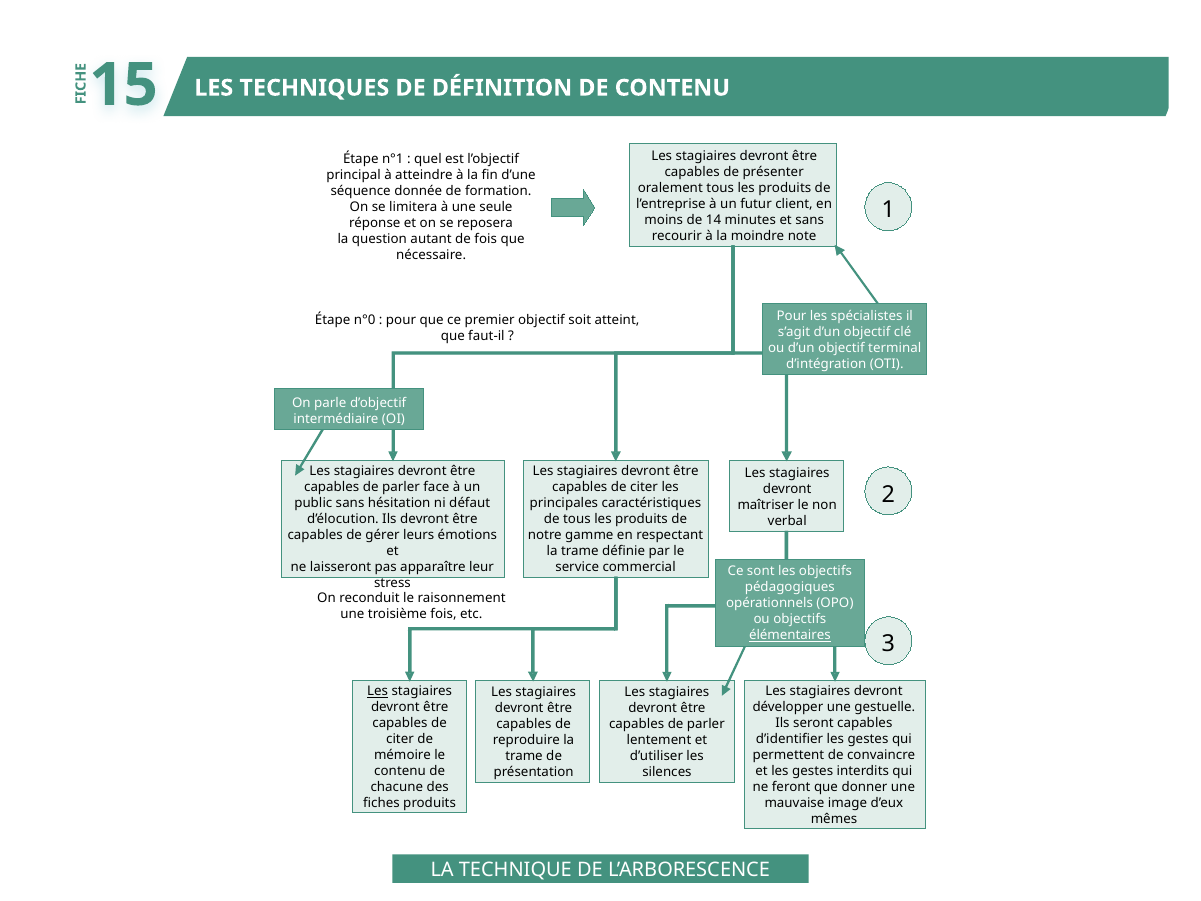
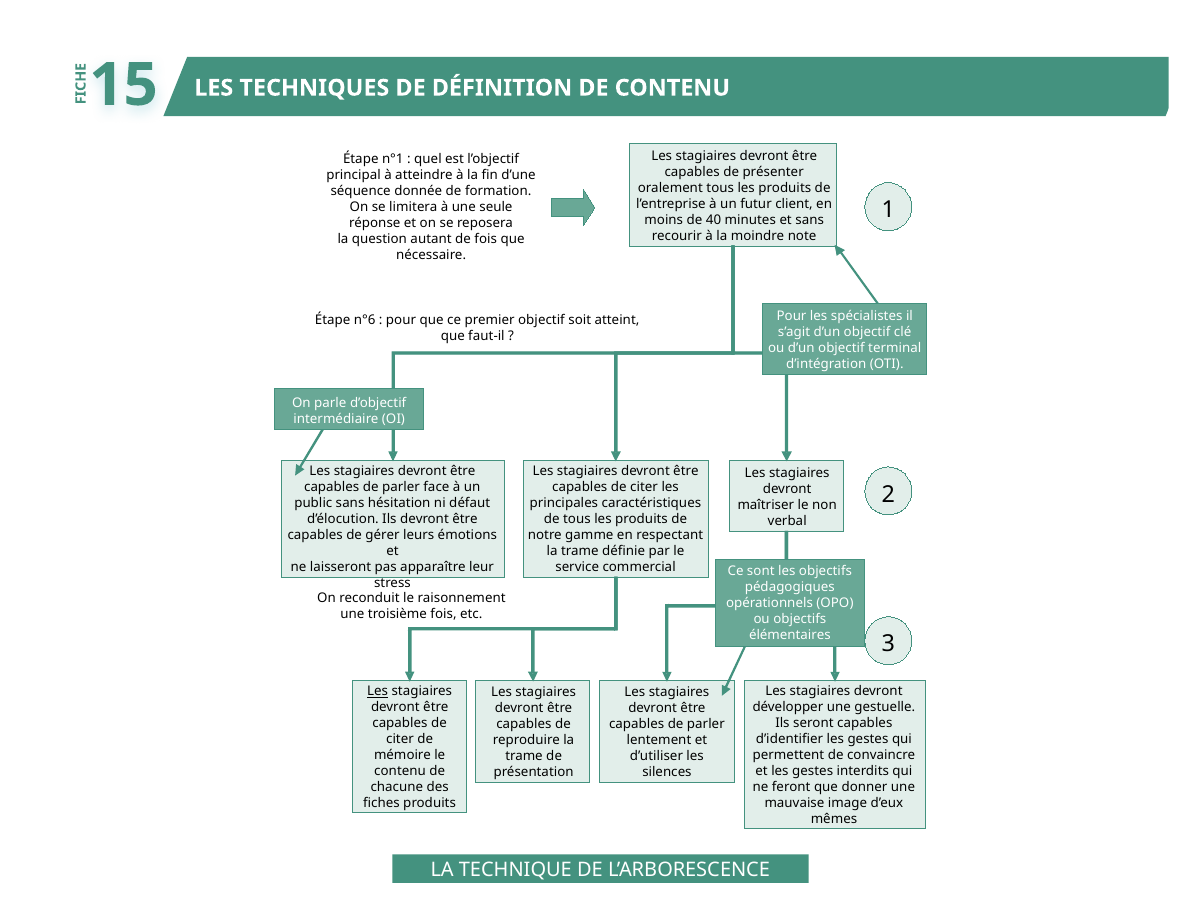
14: 14 -> 40
n°0: n°0 -> n°6
élémentaires underline: present -> none
